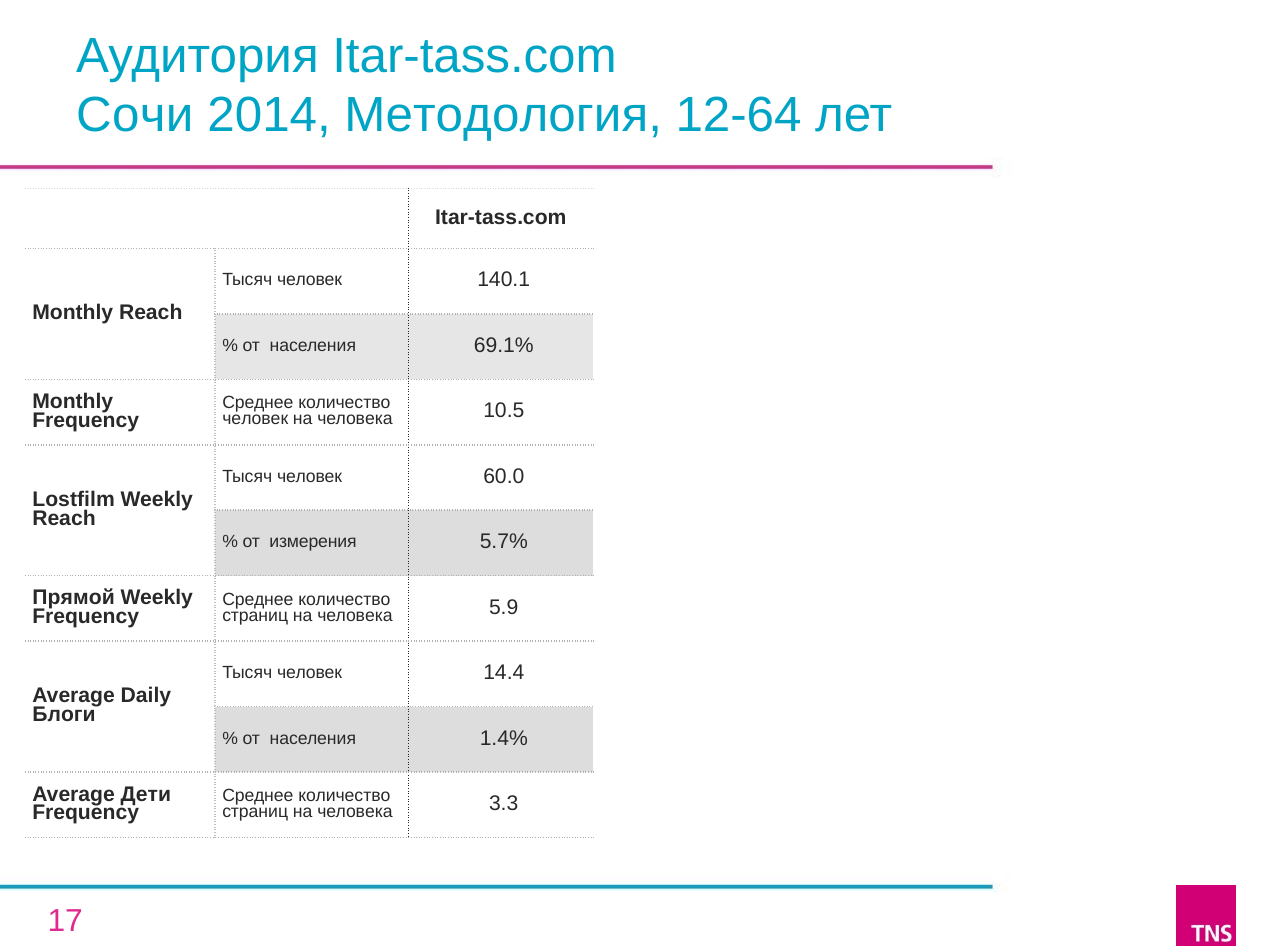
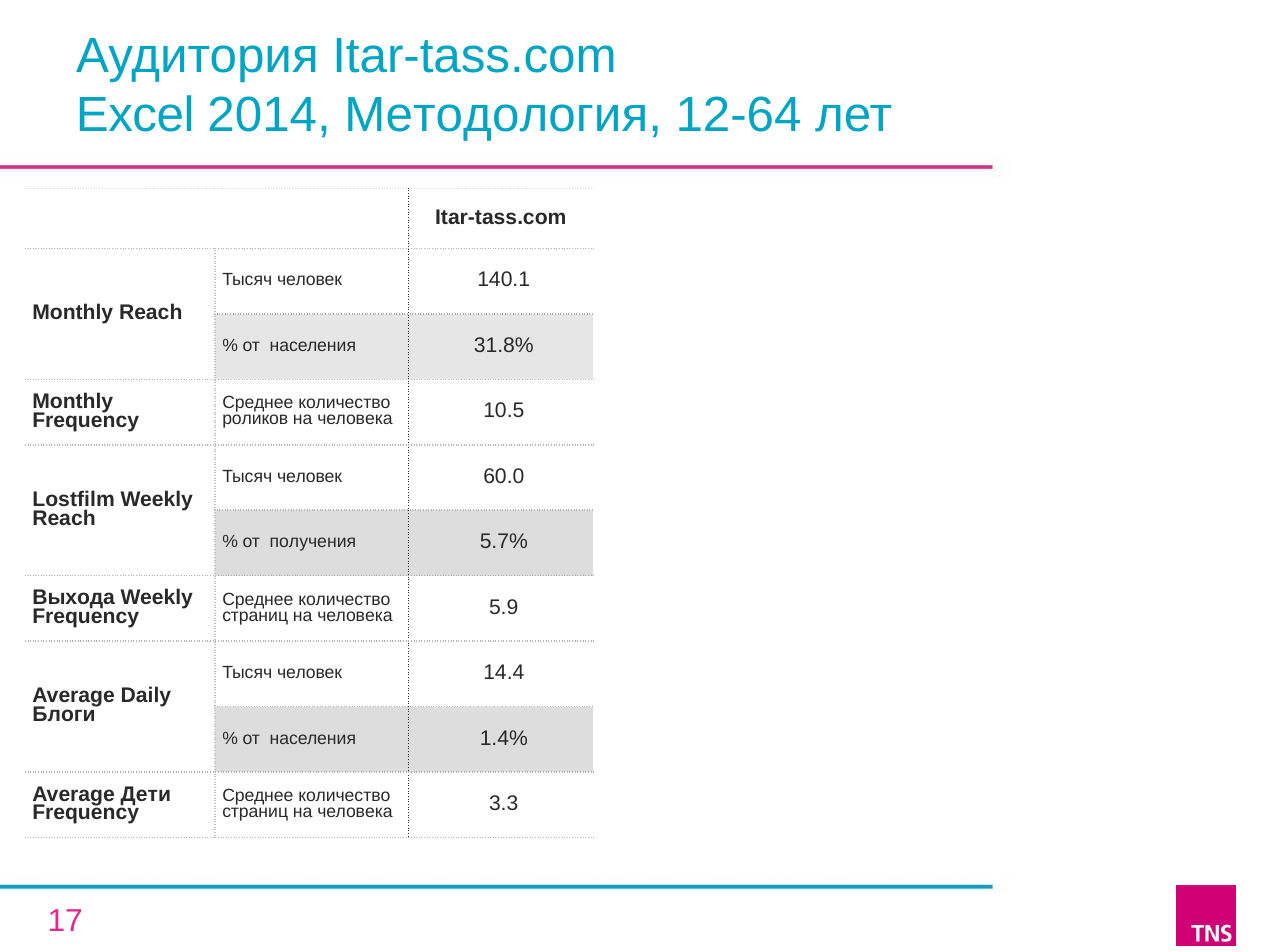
Сочи: Сочи -> Excel
69.1%: 69.1% -> 31.8%
человек at (255, 419): человек -> роликов
измерения: измерения -> получения
Прямой: Прямой -> Выхода
